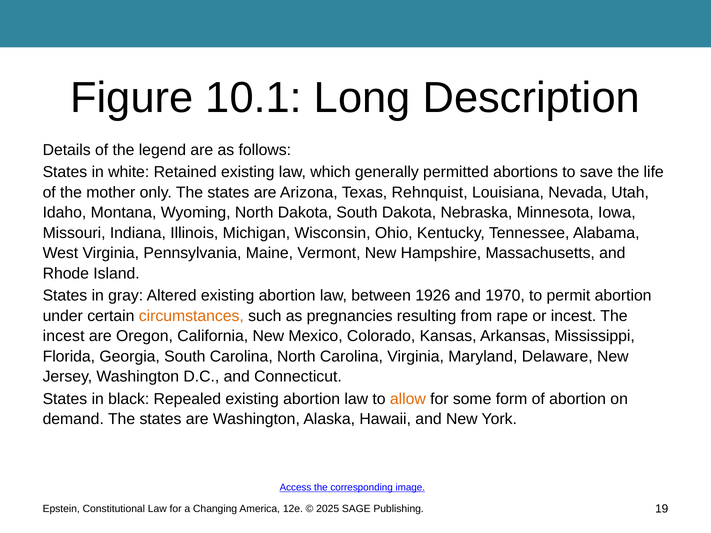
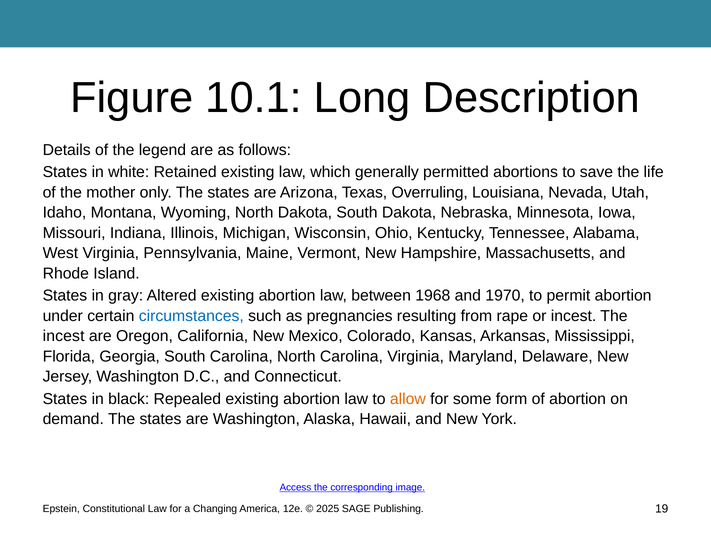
Rehnquist: Rehnquist -> Overruling
1926: 1926 -> 1968
circumstances colour: orange -> blue
